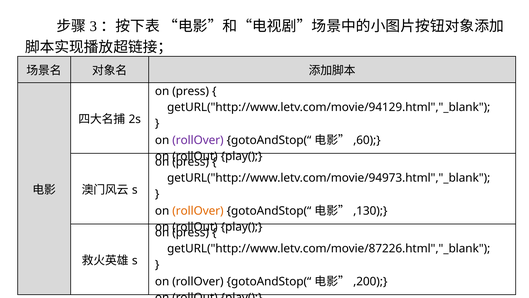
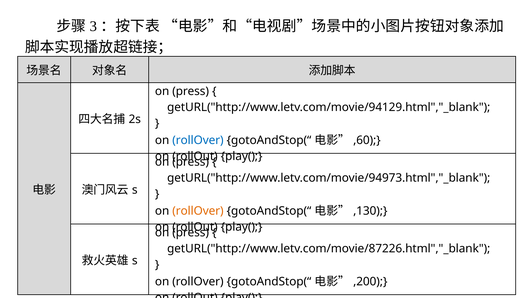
rollOver at (198, 140) colour: purple -> blue
